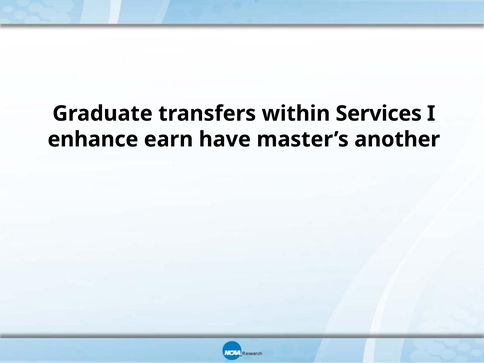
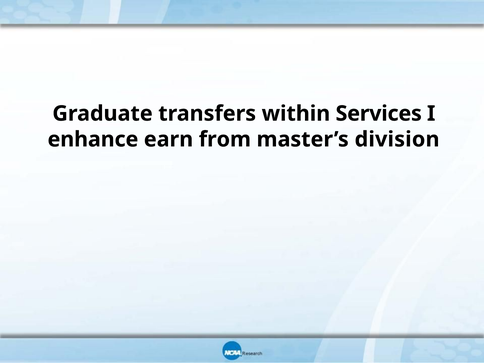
have: have -> from
another: another -> division
